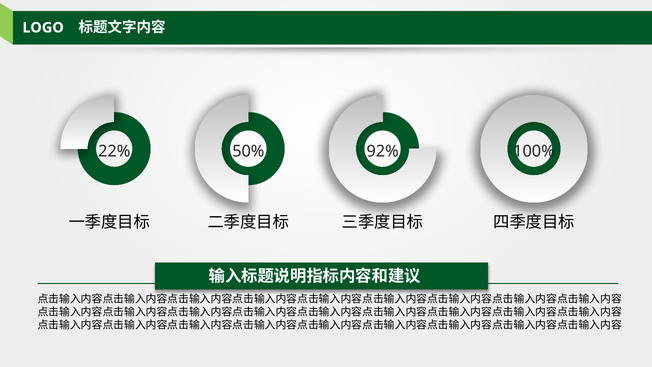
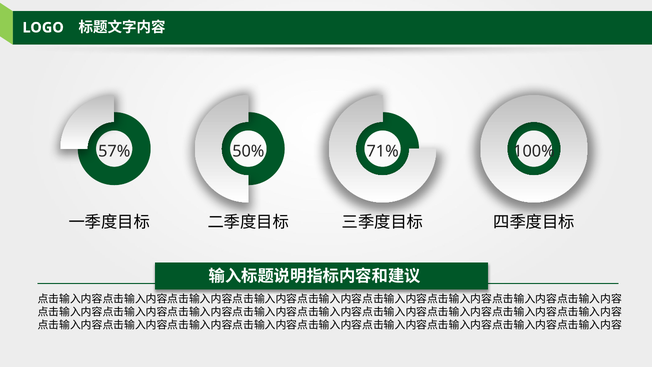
22%: 22% -> 57%
92%: 92% -> 71%
